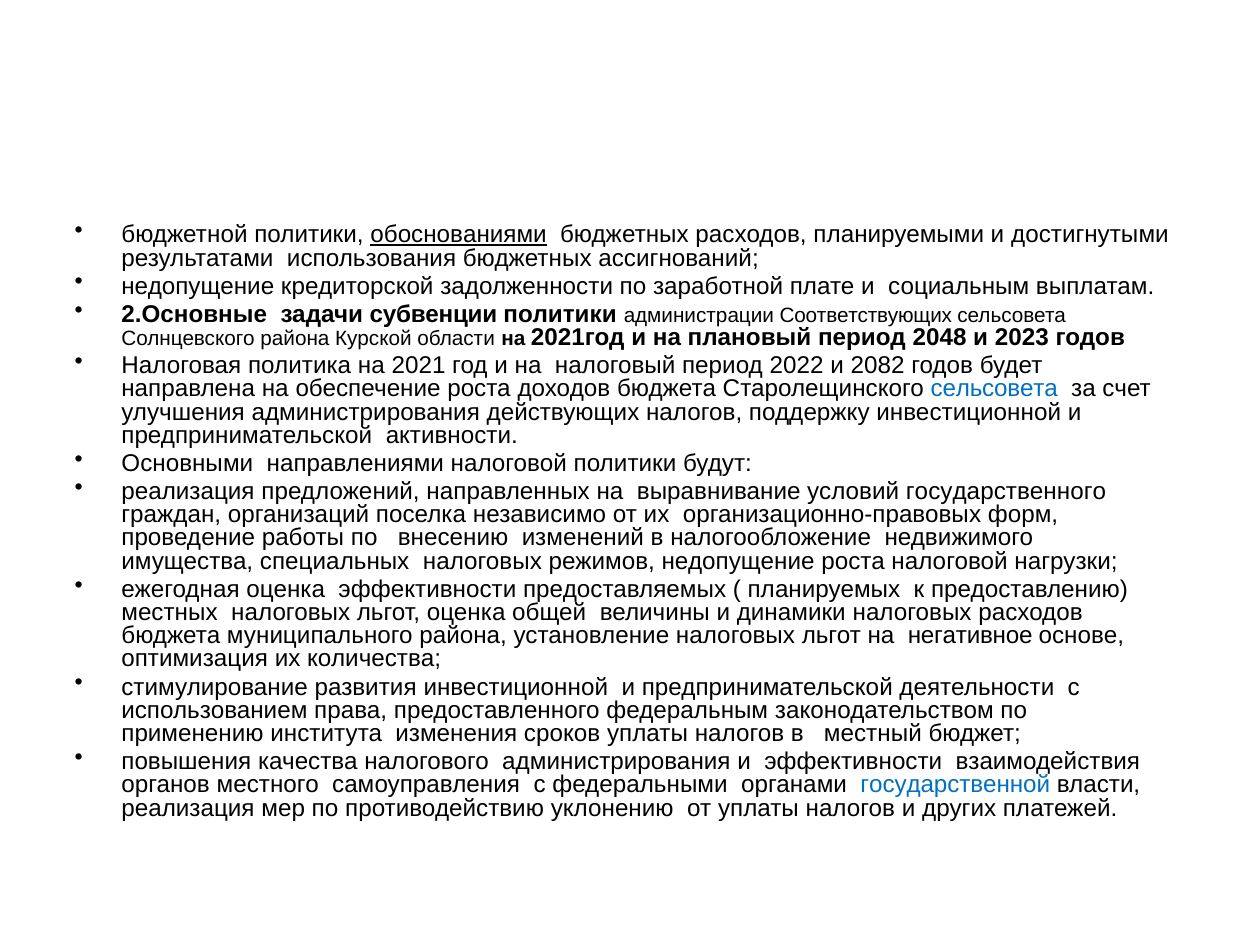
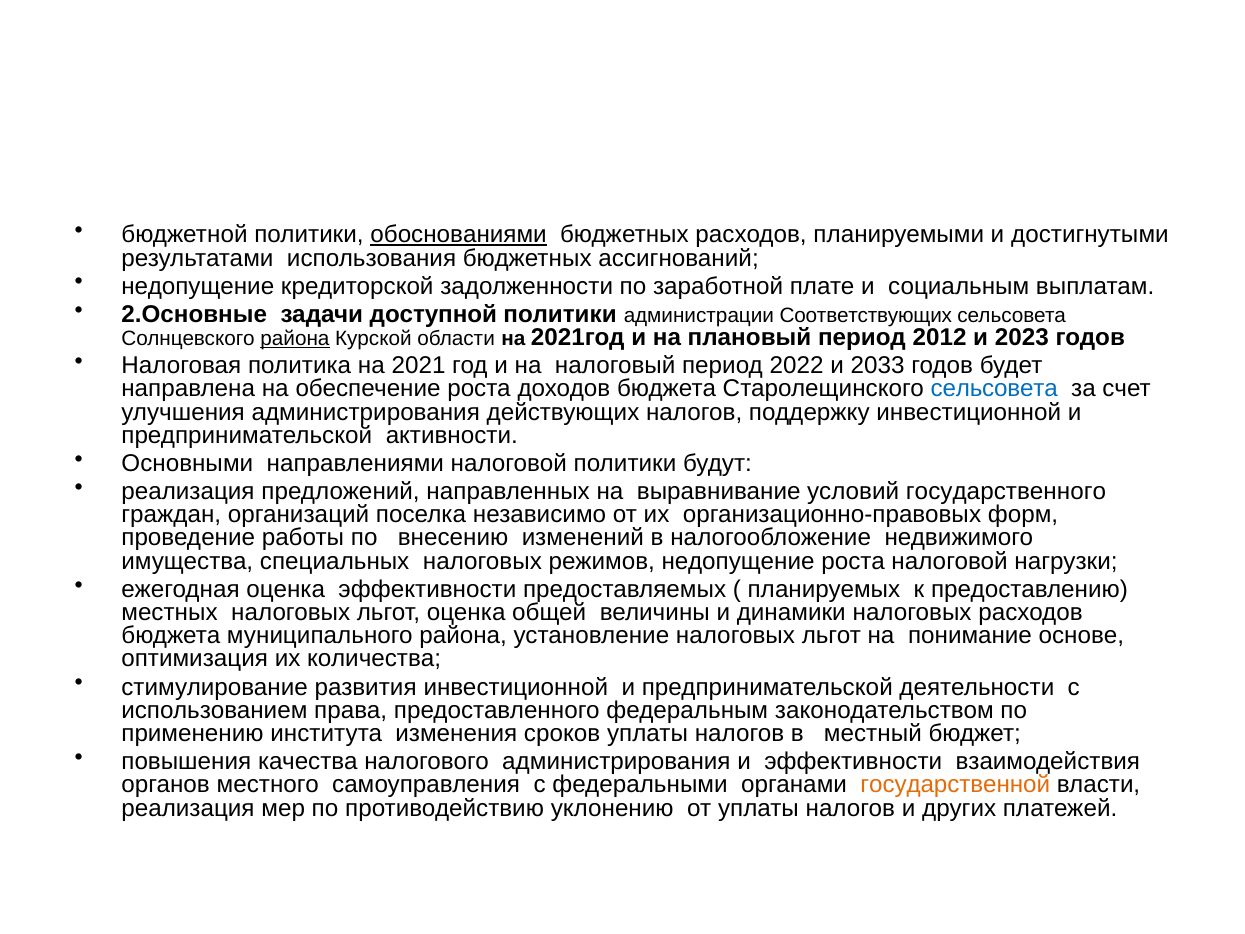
субвенции: субвенции -> доступной
района at (295, 339) underline: none -> present
2048: 2048 -> 2012
2082: 2082 -> 2033
негативное: негативное -> понимание
государственной colour: blue -> orange
